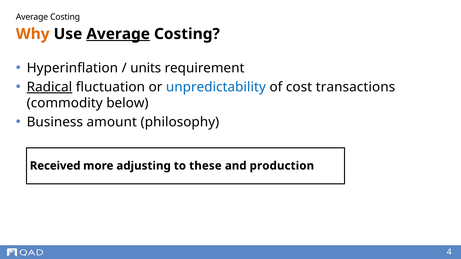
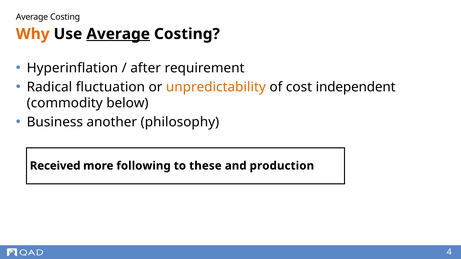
units: units -> after
Radical underline: present -> none
unpredictability colour: blue -> orange
transactions: transactions -> independent
amount: amount -> another
adjusting: adjusting -> following
